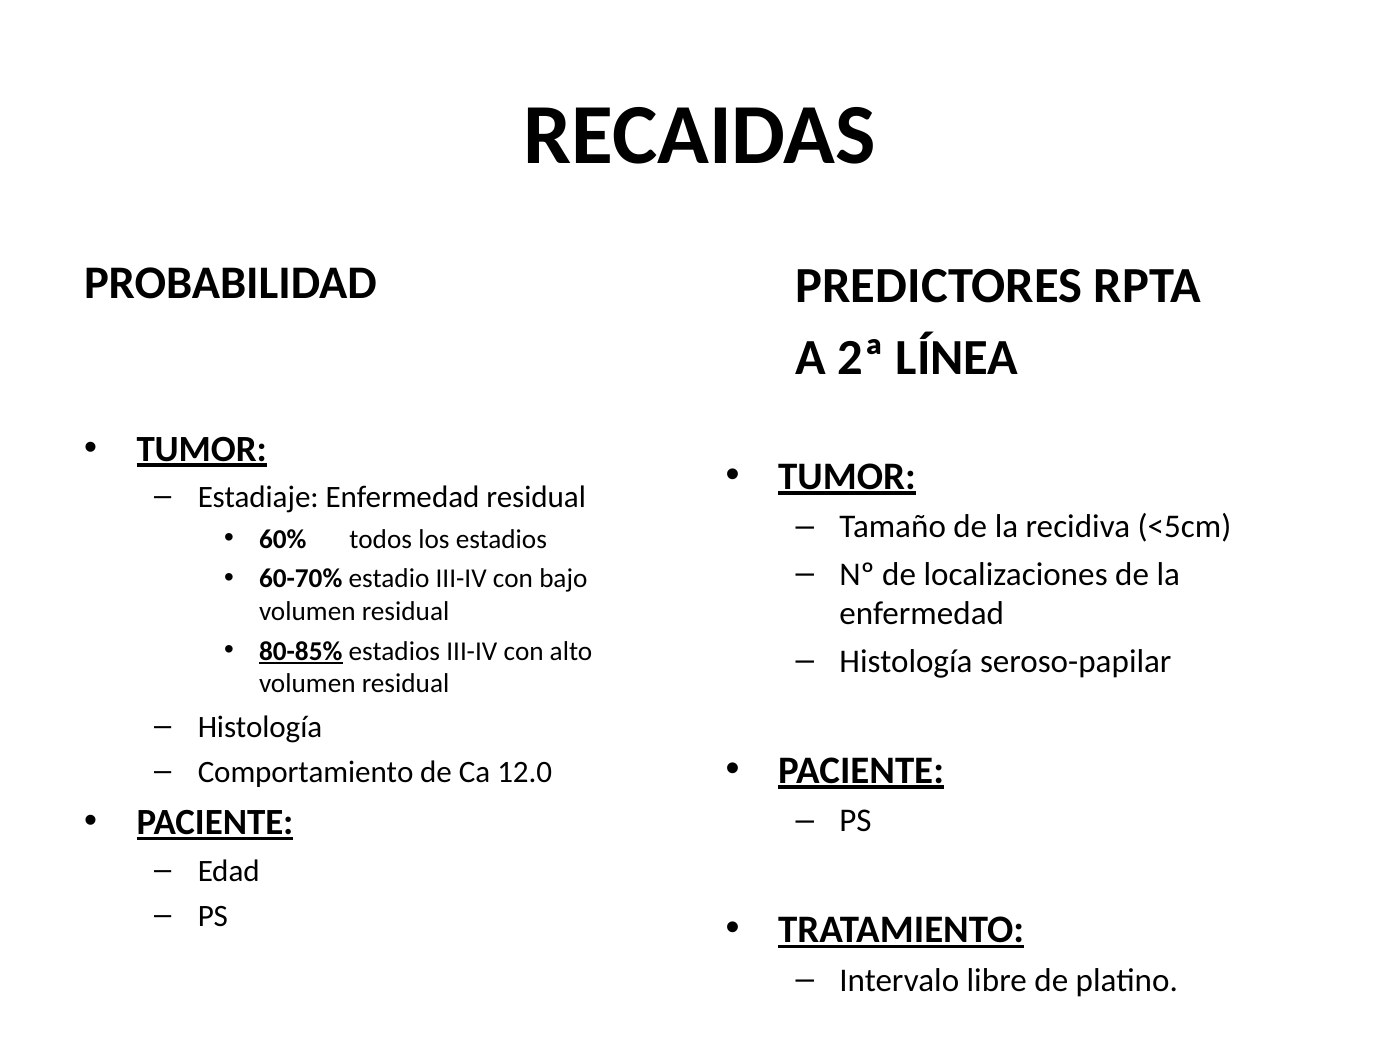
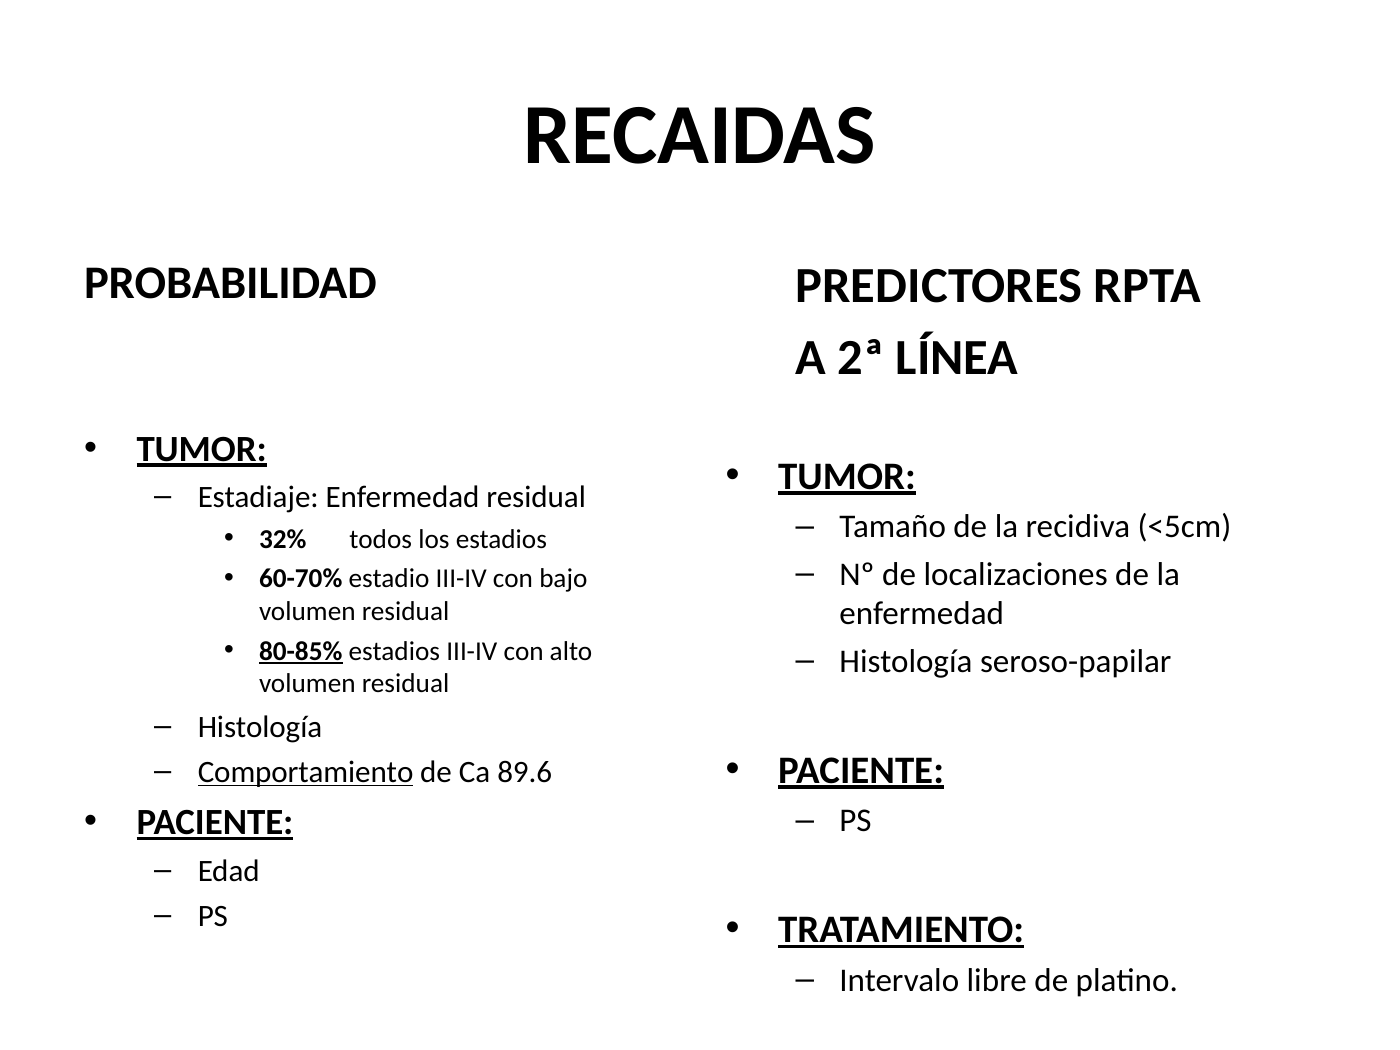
60%: 60% -> 32%
Comportamiento underline: none -> present
12.0: 12.0 -> 89.6
